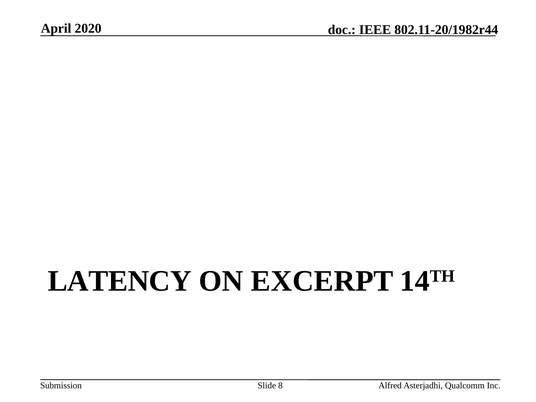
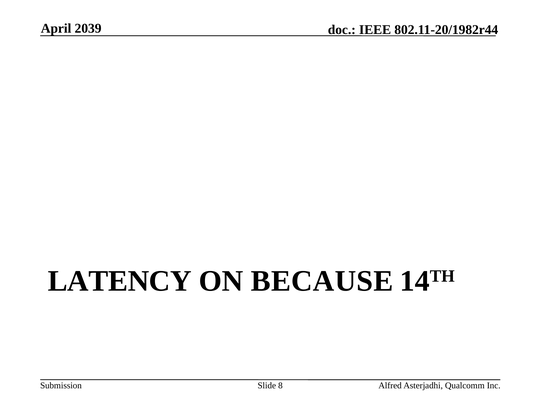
2020: 2020 -> 2039
EXCERPT: EXCERPT -> BECAUSE
